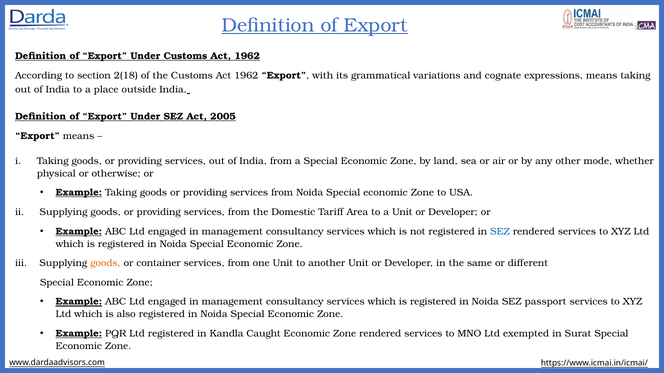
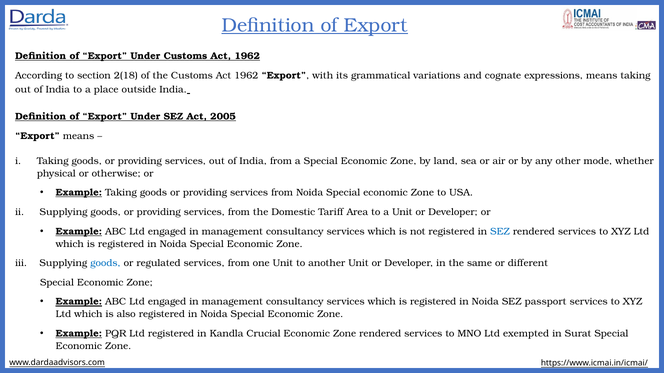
goods at (105, 264) colour: orange -> blue
container: container -> regulated
Caught: Caught -> Crucial
